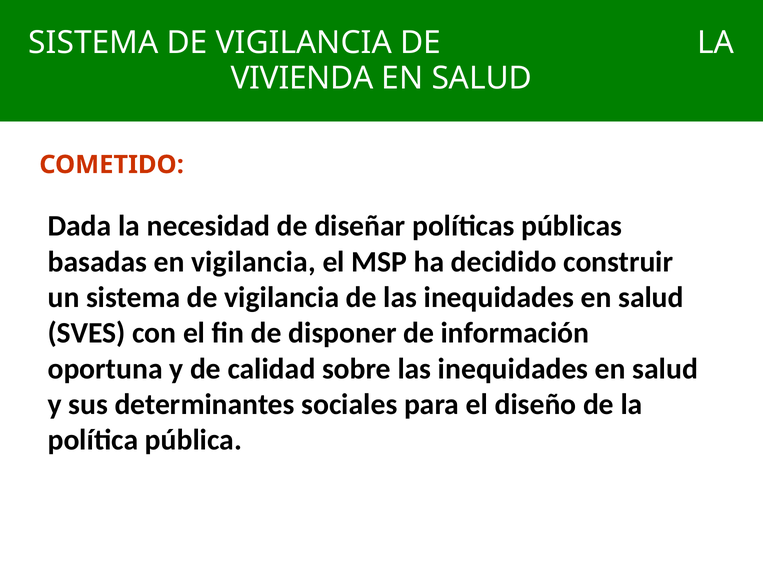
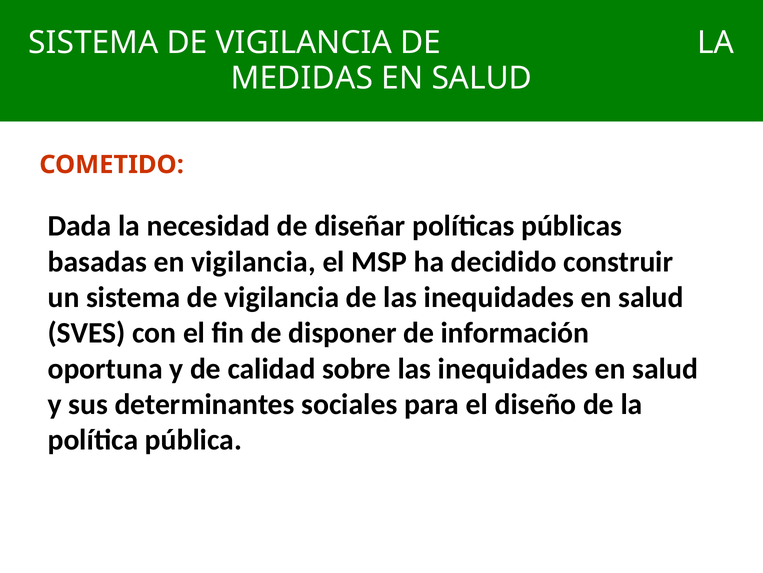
VIVIENDA: VIVIENDA -> MEDIDAS
